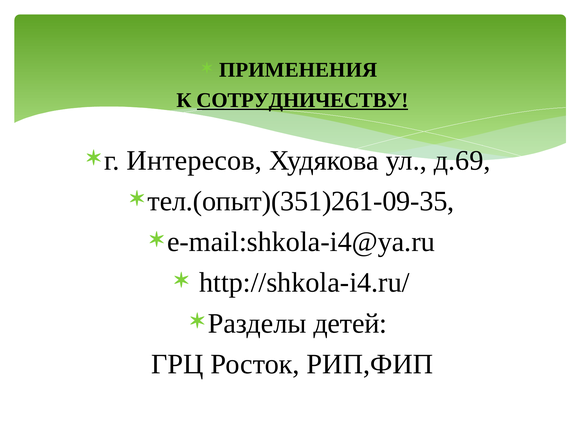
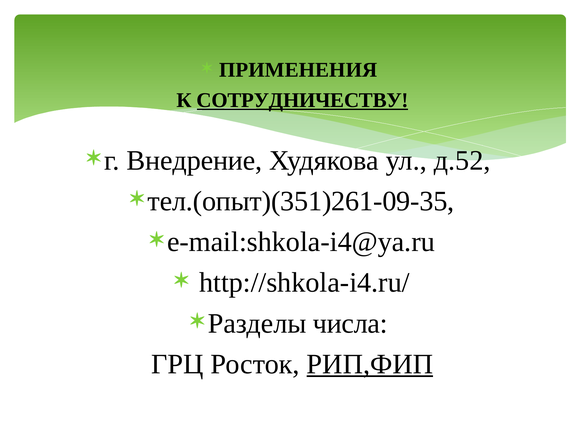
Интересов: Интересов -> Внедрение
д.69: д.69 -> д.52
детей: детей -> числа
РИП,ФИП underline: none -> present
